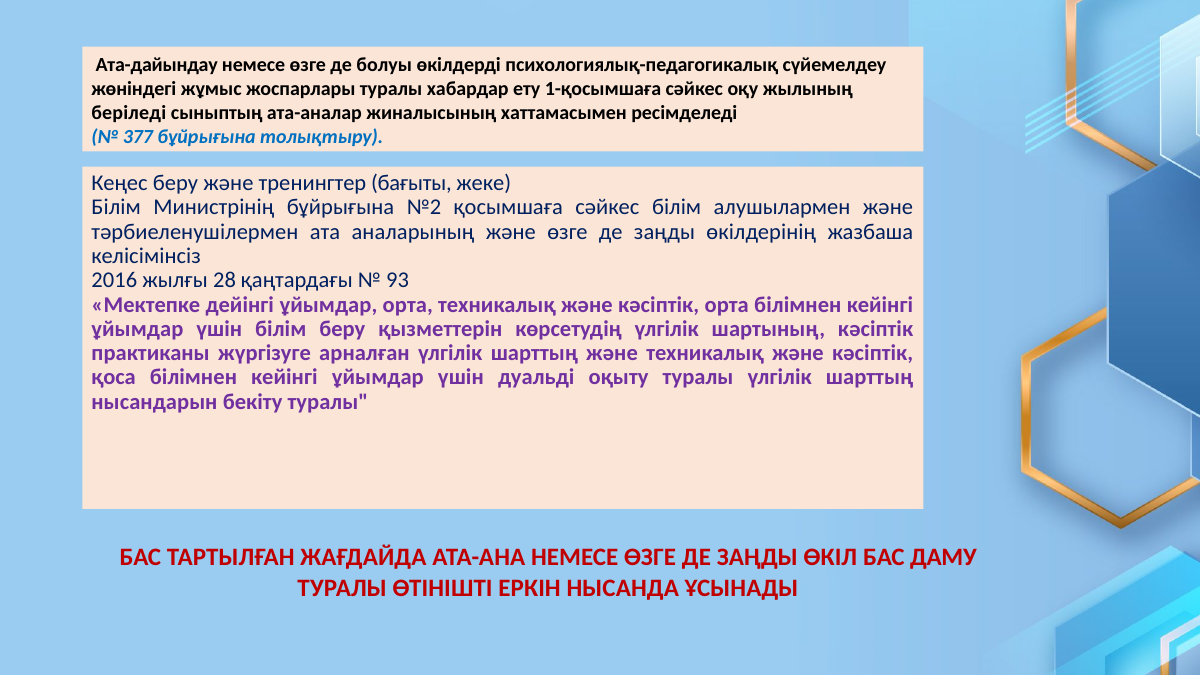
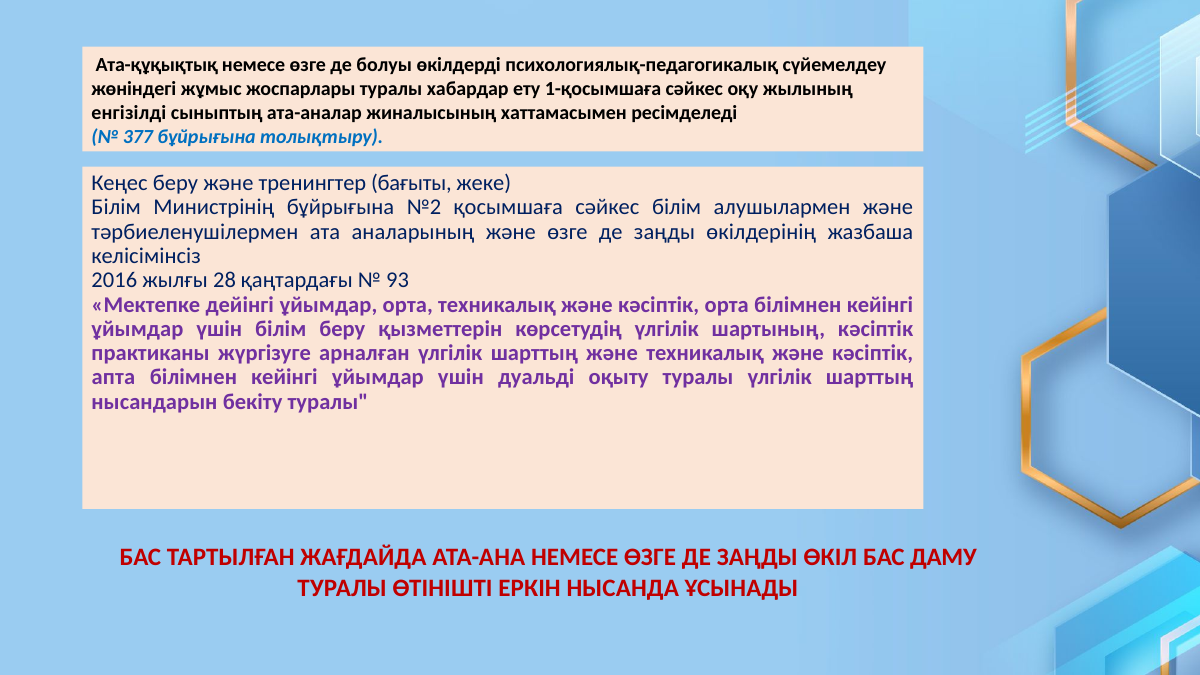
Ата-дайындау: Ата-дайындау -> Ата-құқықтық
беріледі: беріледі -> енгізілді
қоса: қоса -> апта
